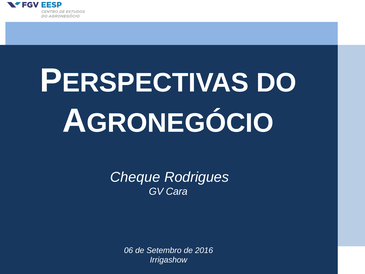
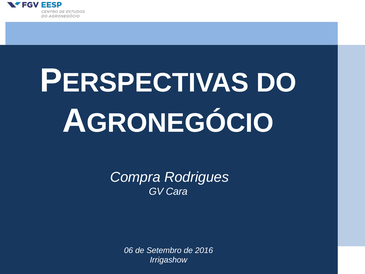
Cheque: Cheque -> Compra
